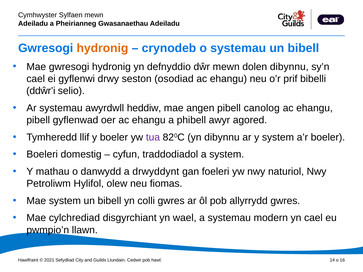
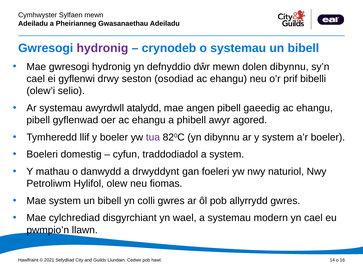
hydronig at (102, 48) colour: orange -> purple
ddŵr’i: ddŵr’i -> olew’i
heddiw: heddiw -> atalydd
canolog: canolog -> gaeedig
